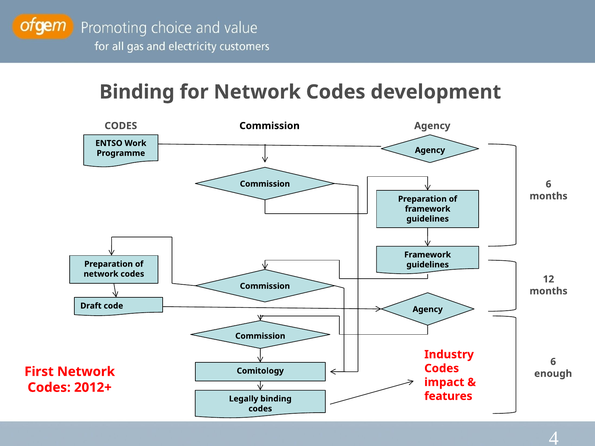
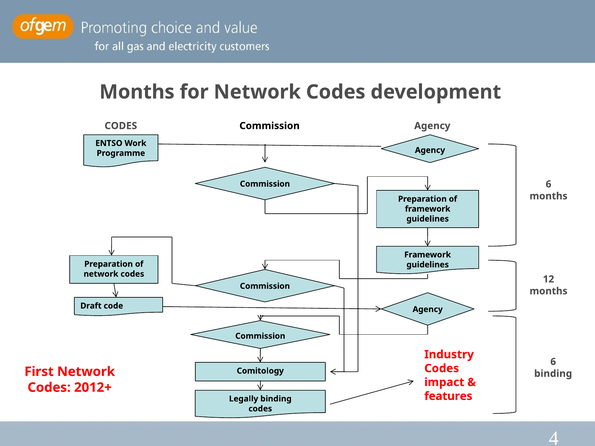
Binding at (137, 92): Binding -> Months
enough at (553, 374): enough -> binding
